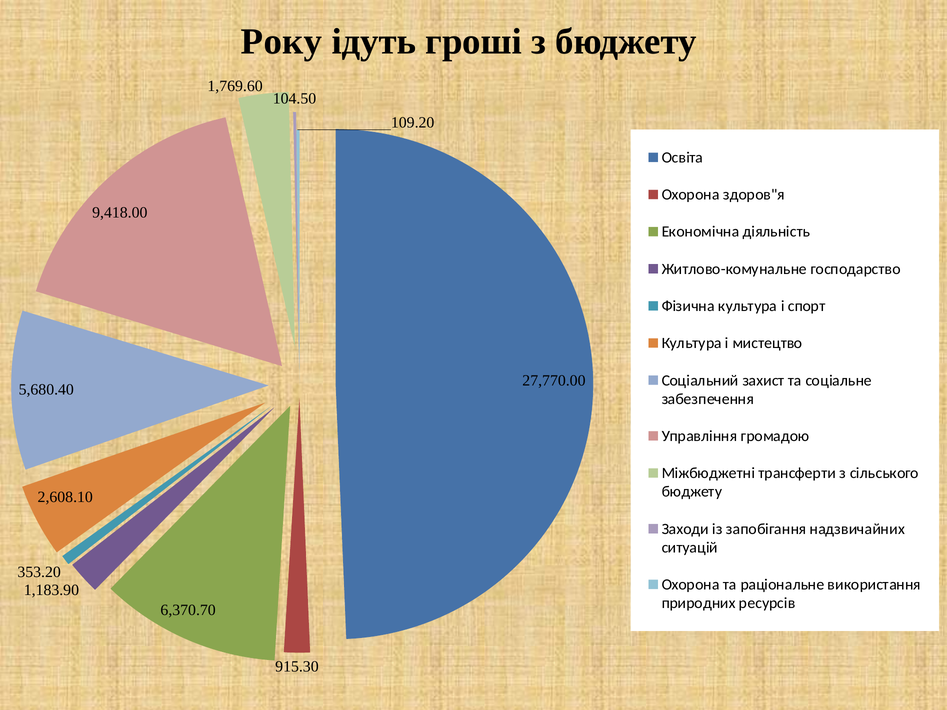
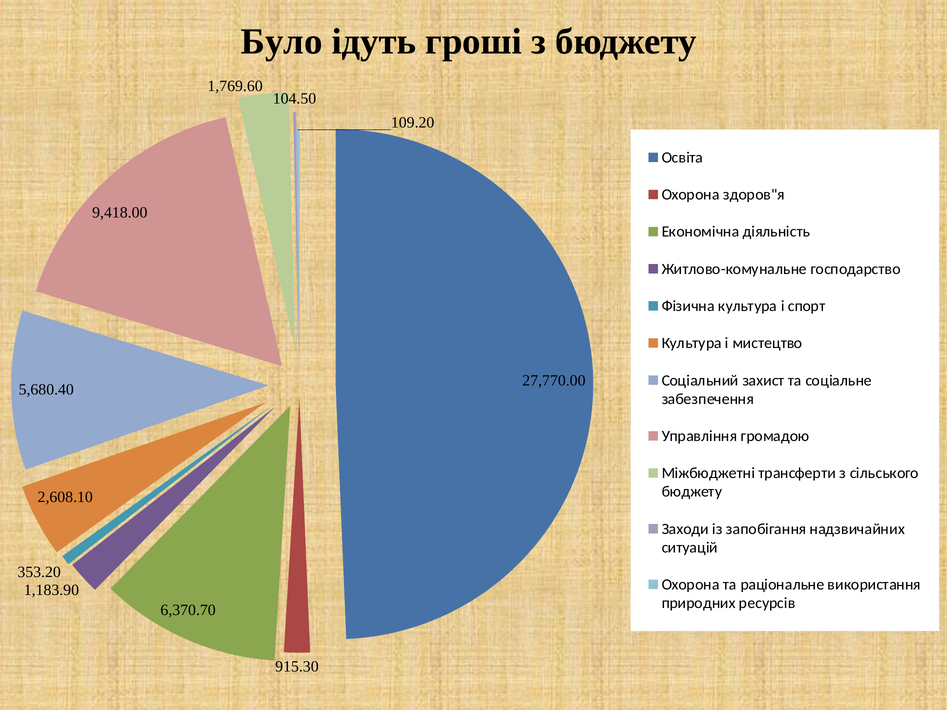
Року: Року -> Було
